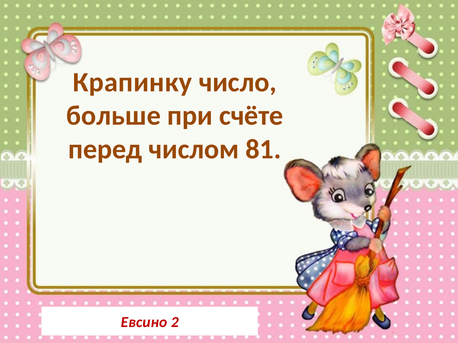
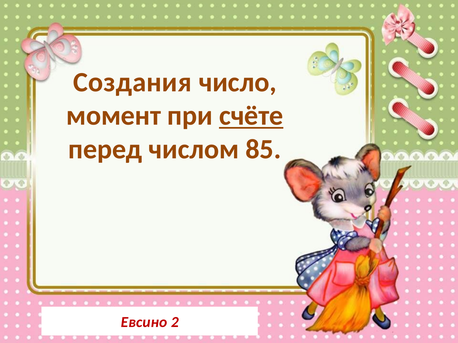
Крапинку: Крапинку -> Создания
больше: больше -> момент
счёте underline: none -> present
81: 81 -> 85
